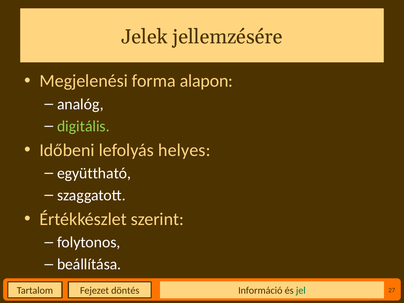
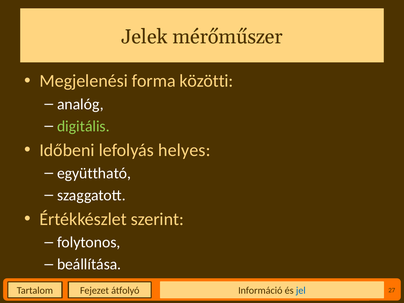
jellemzésére: jellemzésére -> mérőműszer
alapon: alapon -> közötti
döntés: döntés -> átfolyó
jel colour: green -> blue
